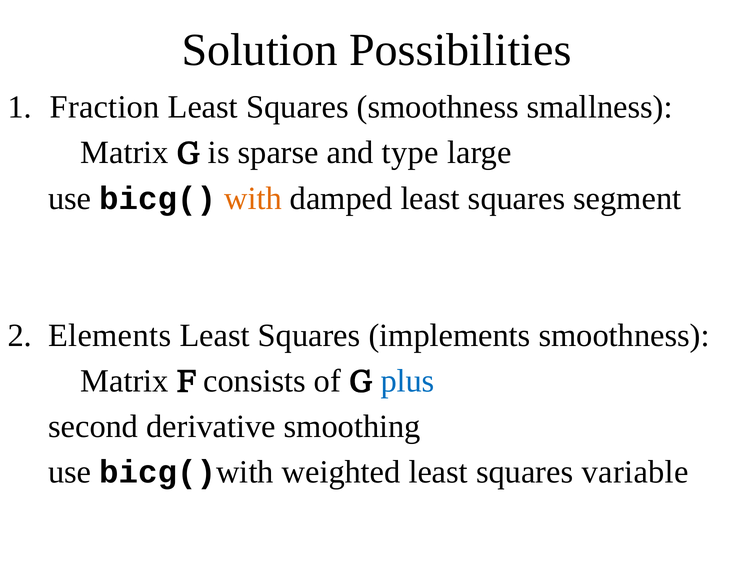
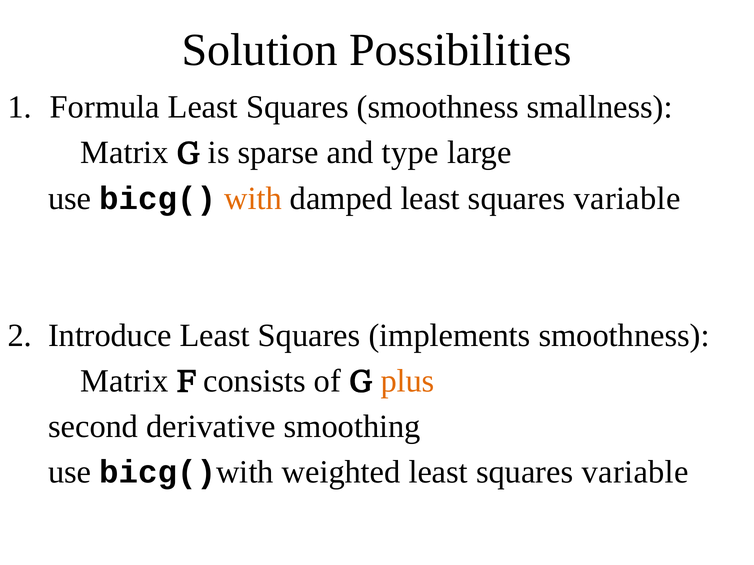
Fraction: Fraction -> Formula
damped least squares segment: segment -> variable
Elements: Elements -> Introduce
plus colour: blue -> orange
